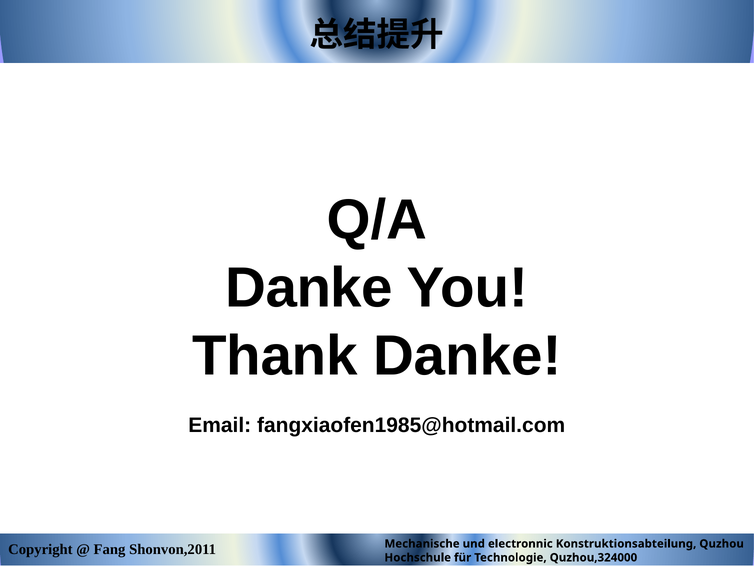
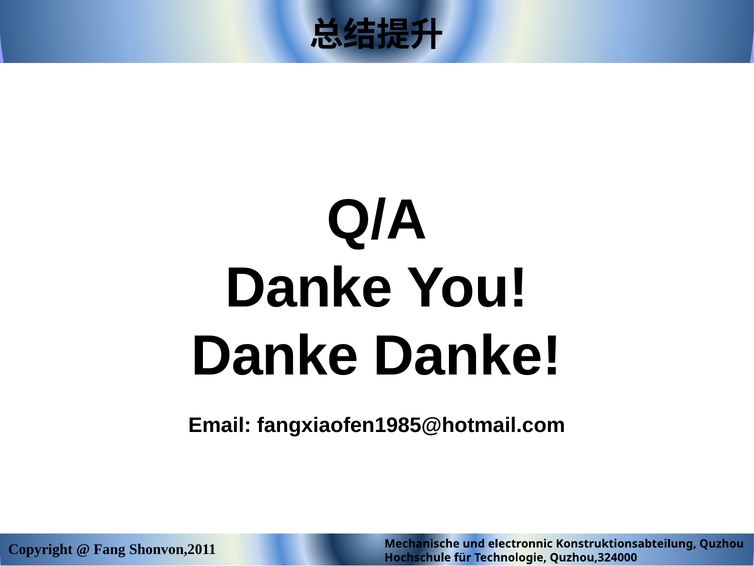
Thank at (275, 356): Thank -> Danke
